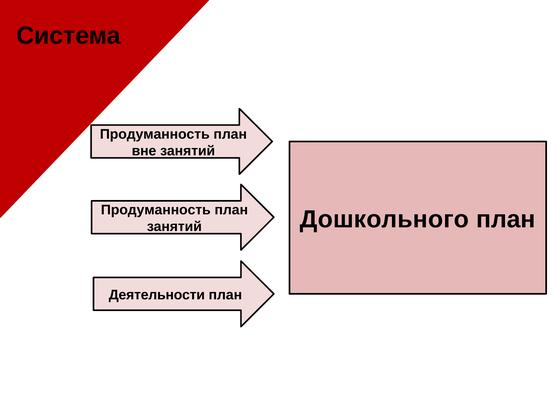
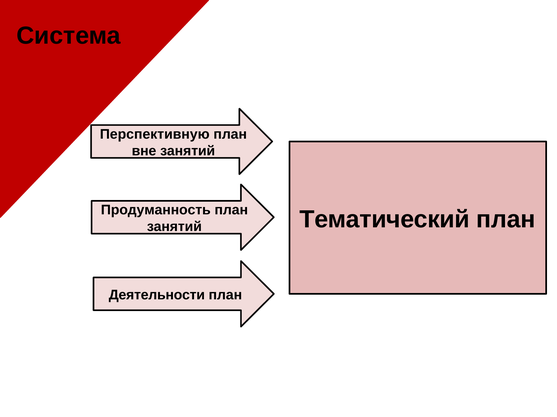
Продуманность at (155, 134): Продуманность -> Перспективную
Дошкольного: Дошкольного -> Тематический
